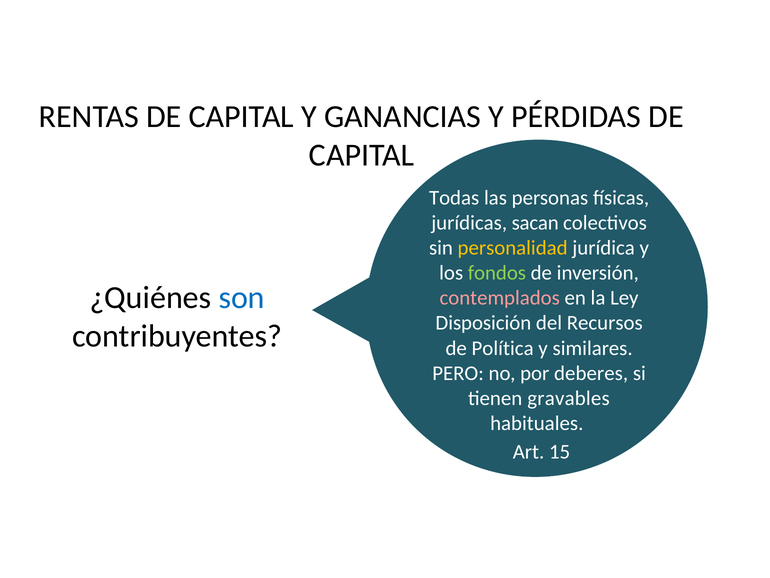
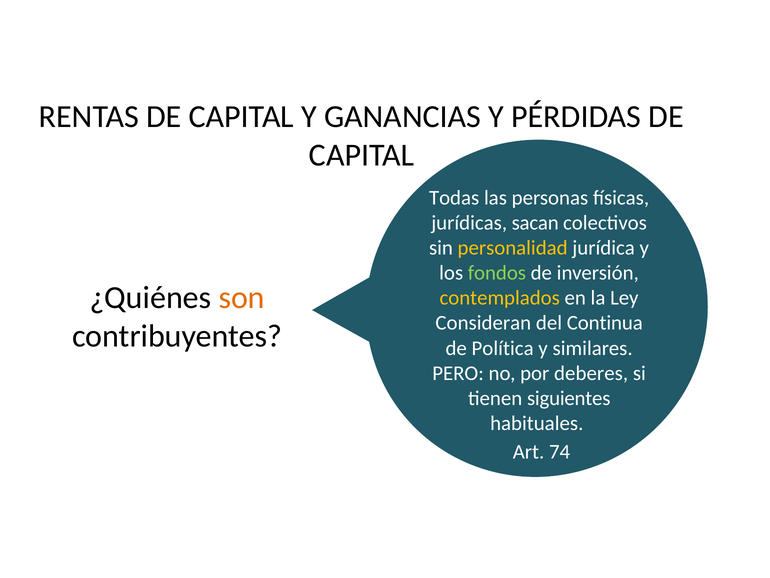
son colour: blue -> orange
contemplados colour: pink -> yellow
Disposición: Disposición -> Consideran
Recursos: Recursos -> Continua
gravables: gravables -> siguientes
15: 15 -> 74
